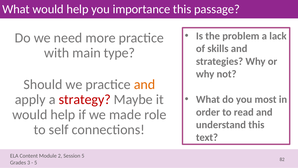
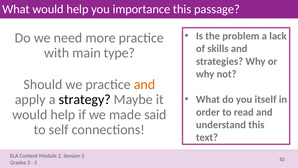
strategy colour: red -> black
most: most -> itself
role: role -> said
